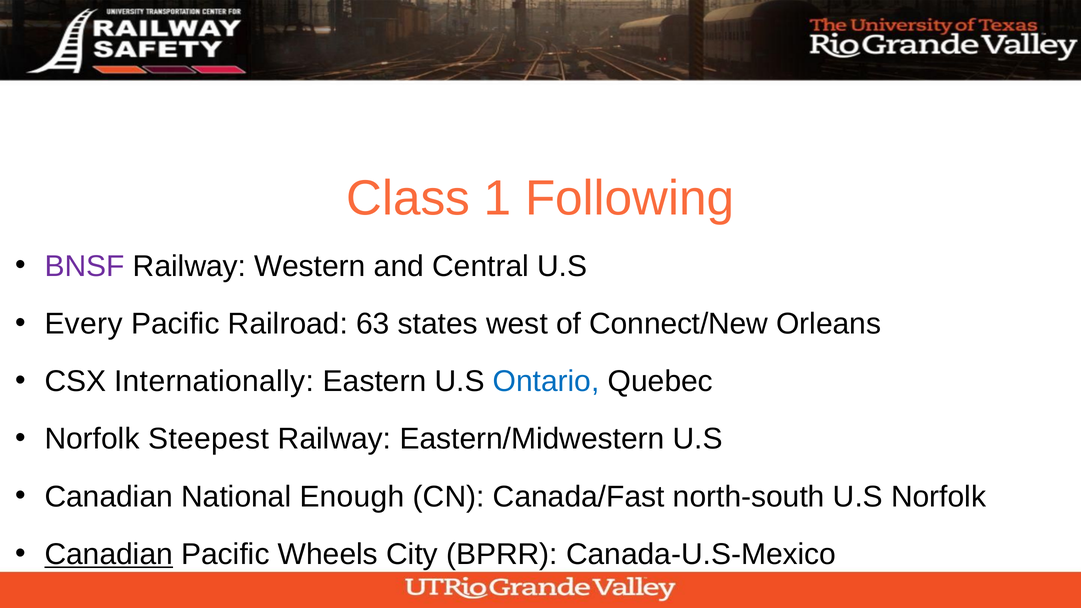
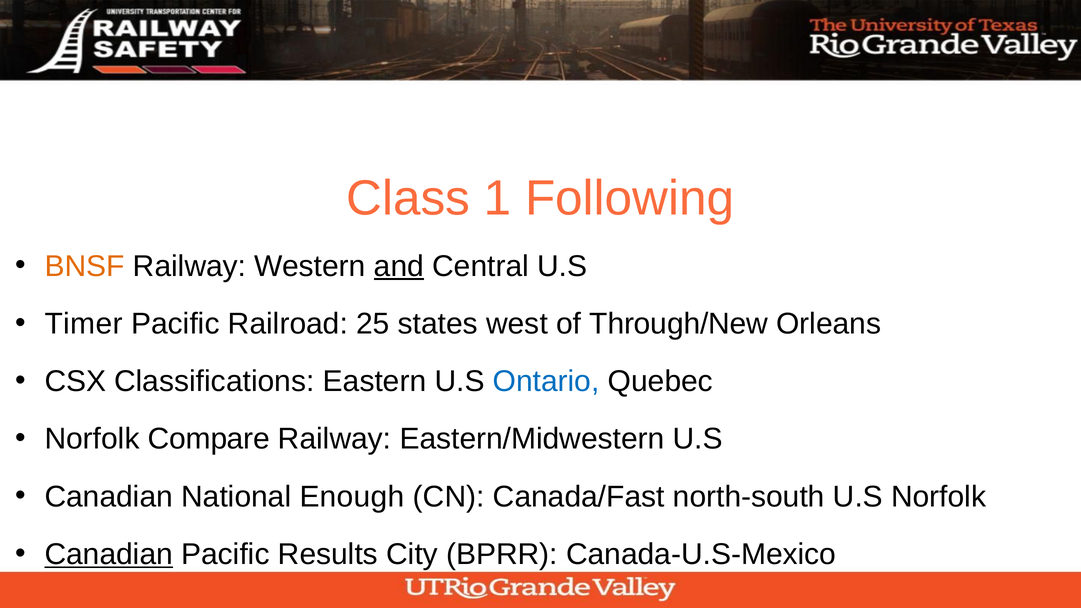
BNSF colour: purple -> orange
and underline: none -> present
Every: Every -> Timer
63: 63 -> 25
Connect/New: Connect/New -> Through/New
Internationally: Internationally -> Classifications
Steepest: Steepest -> Compare
Wheels: Wheels -> Results
